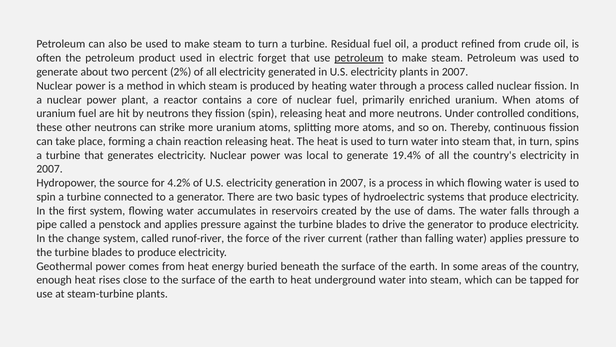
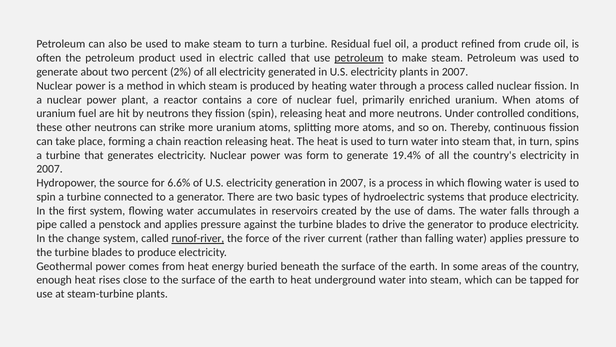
electric forget: forget -> called
local: local -> form
4.2%: 4.2% -> 6.6%
runof-river underline: none -> present
